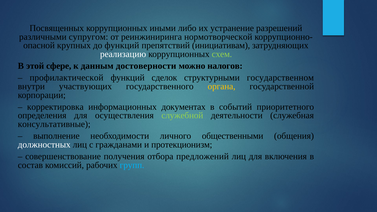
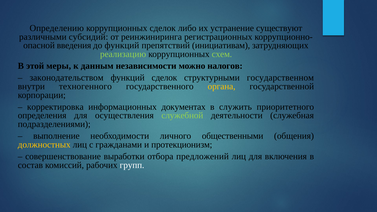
Посвященных: Посвященных -> Определению
коррупционных иными: иными -> сделок
разрешений: разрешений -> существуют
супругом: супругом -> субсидий
нормотворческой: нормотворческой -> регистрационных
крупных: крупных -> введения
реализацию colour: white -> light green
сфере: сфере -> меры
достоверности: достоверности -> независимости
профилактической: профилактической -> законодательством
участвующих: участвующих -> техногенного
событий: событий -> служить
консультативные: консультативные -> подразделениями
должностных colour: white -> yellow
получения: получения -> выработки
групп colour: light blue -> white
